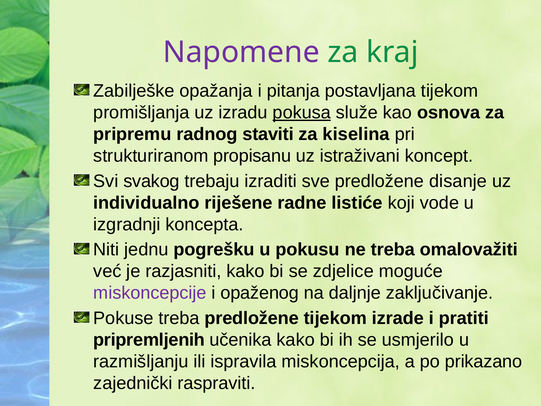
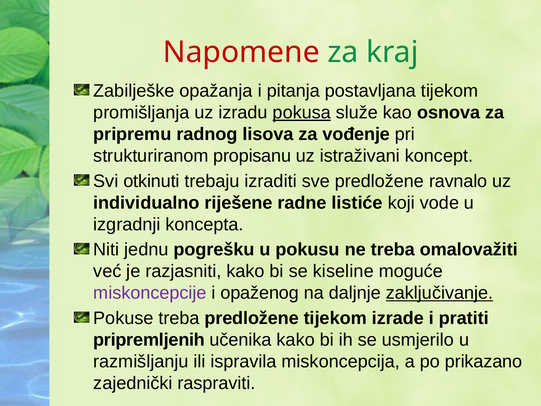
Napomene colour: purple -> red
staviti: staviti -> lisova
kiselina: kiselina -> vođenje
svakog: svakog -> otkinuti
disanje: disanje -> ravnalo
zdjelice: zdjelice -> kiseline
zaključivanje underline: none -> present
